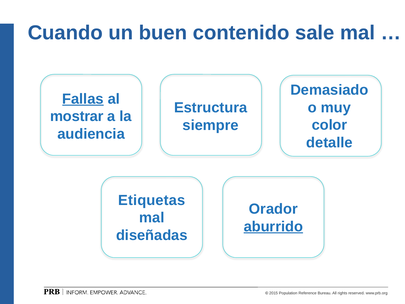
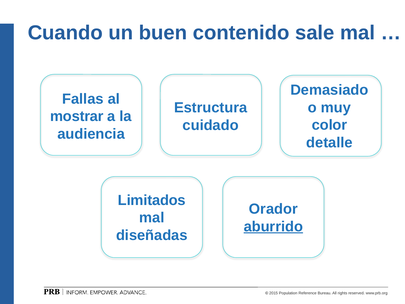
Fallas underline: present -> none
siempre: siempre -> cuidado
Etiquetas: Etiquetas -> Limitados
